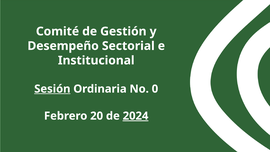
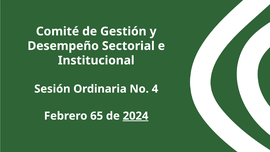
Sesión underline: present -> none
0: 0 -> 4
20: 20 -> 65
